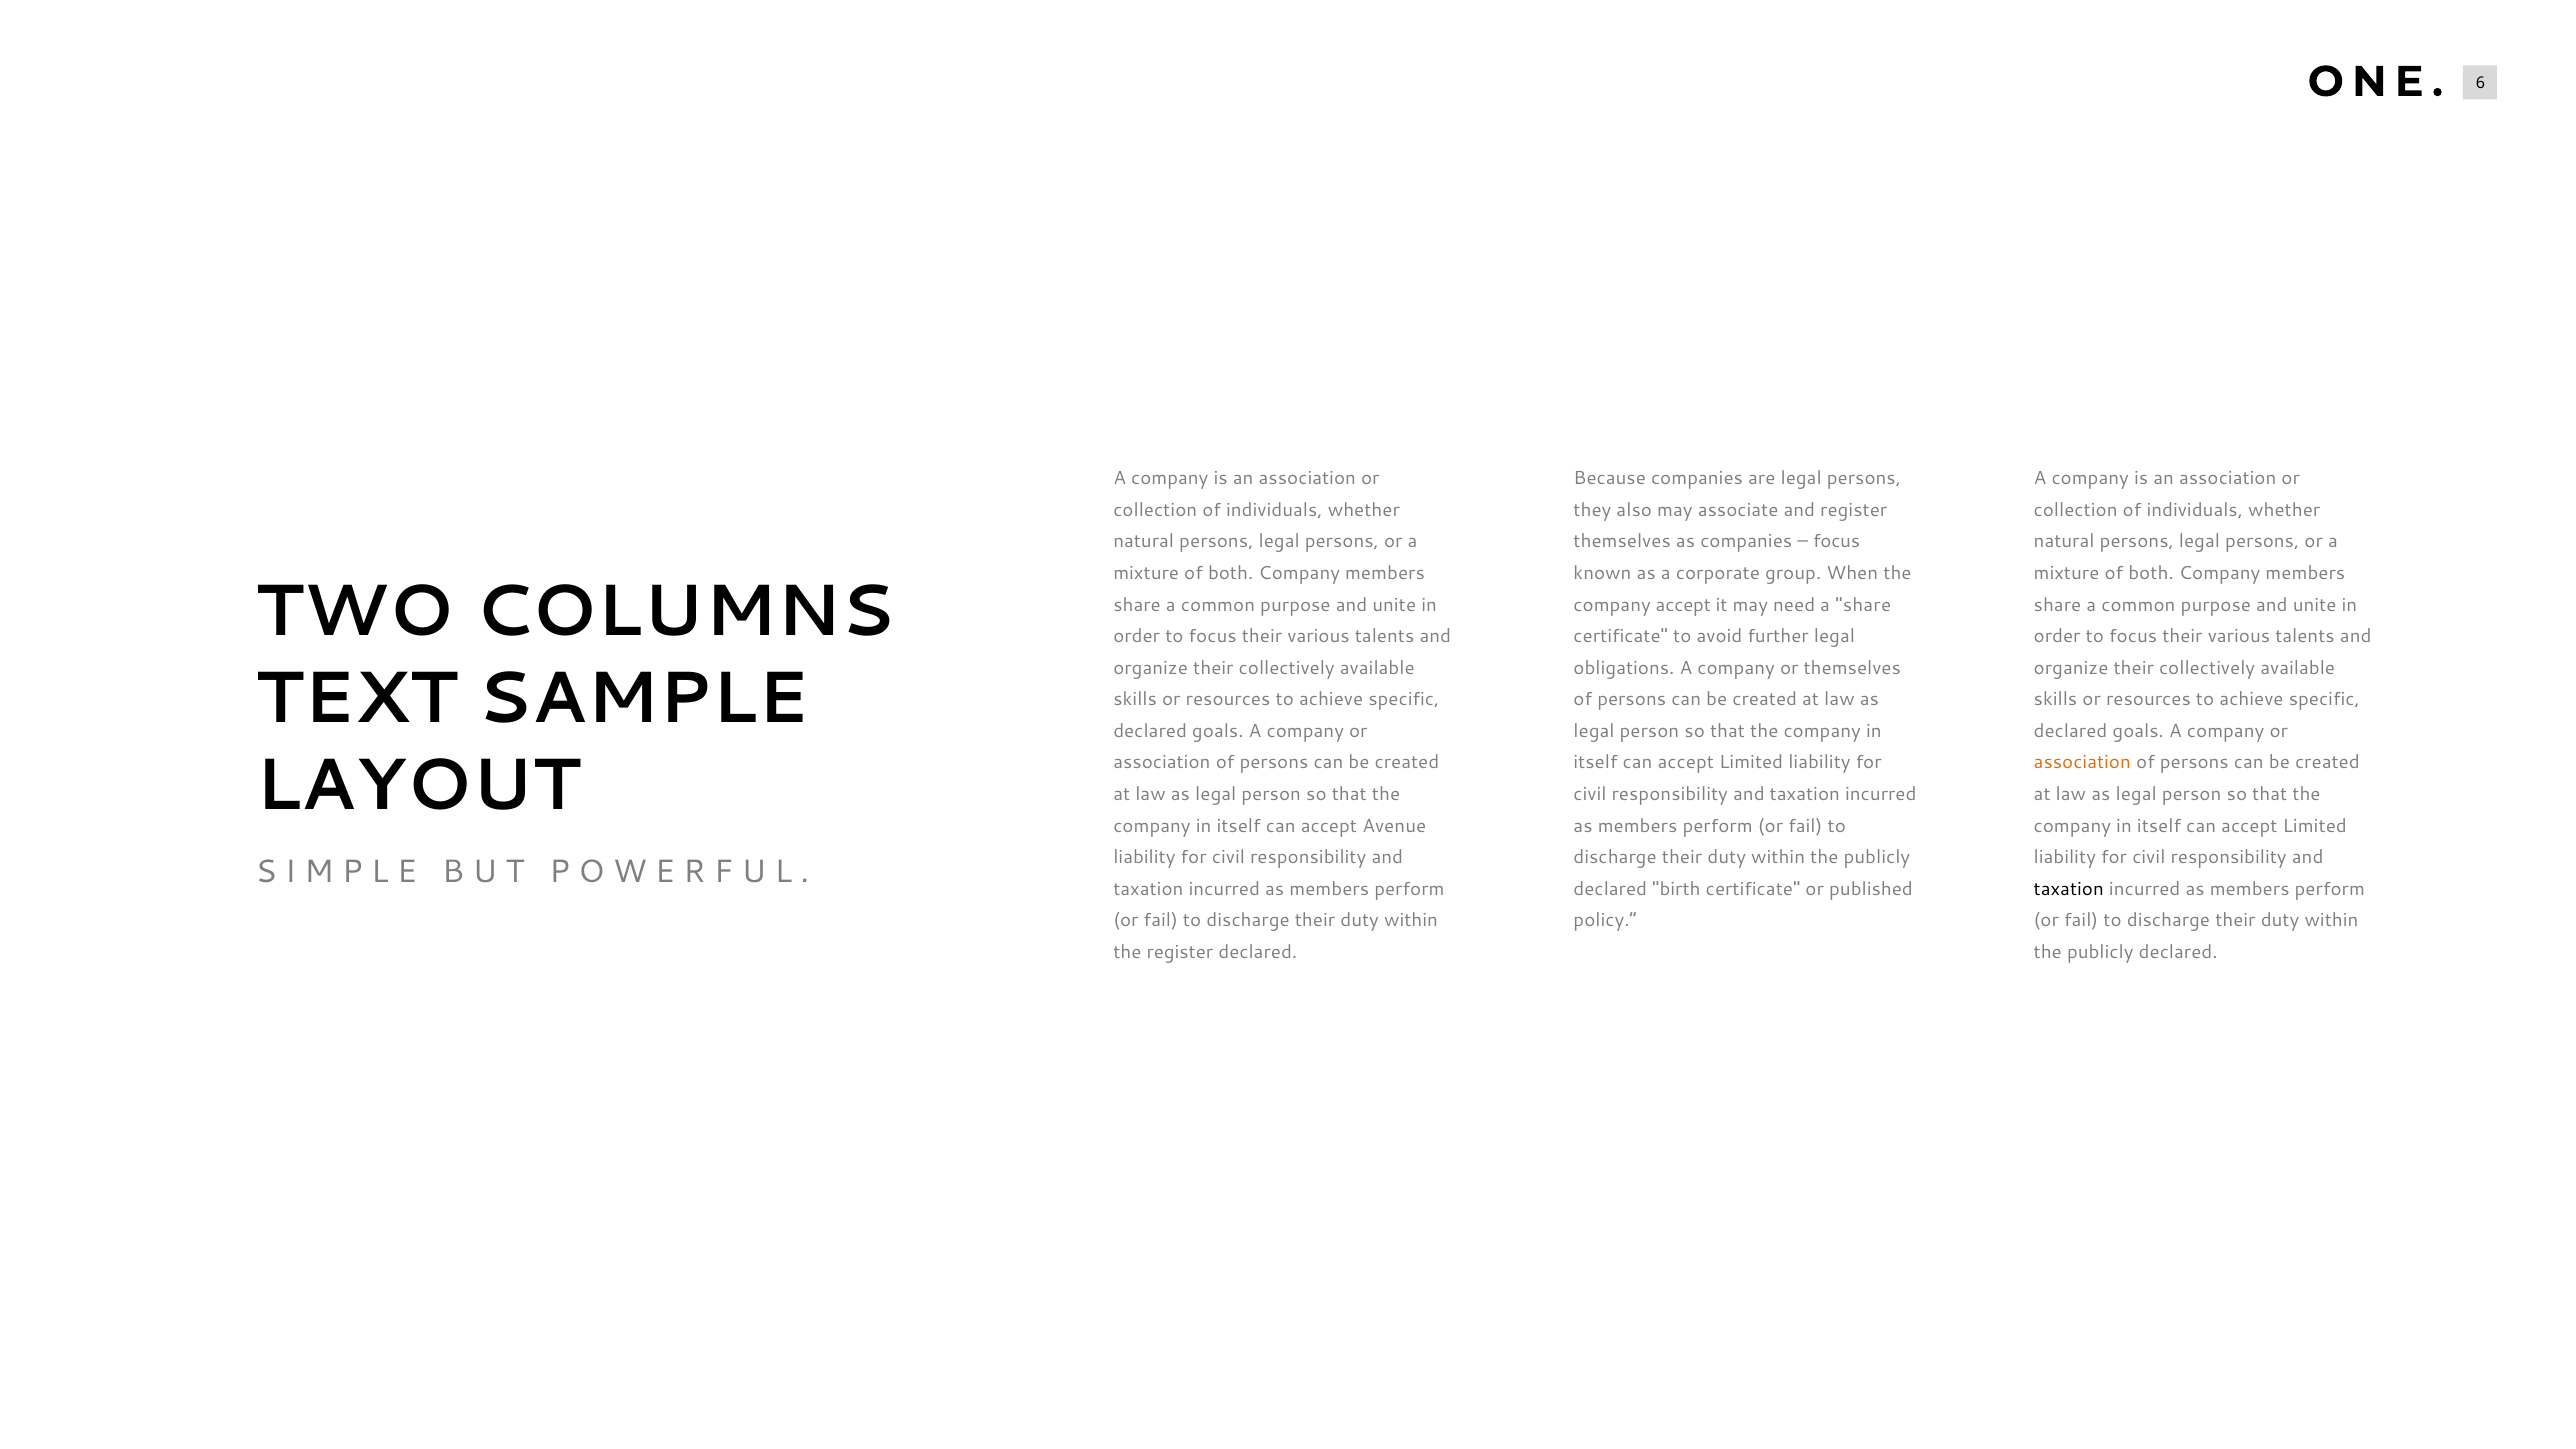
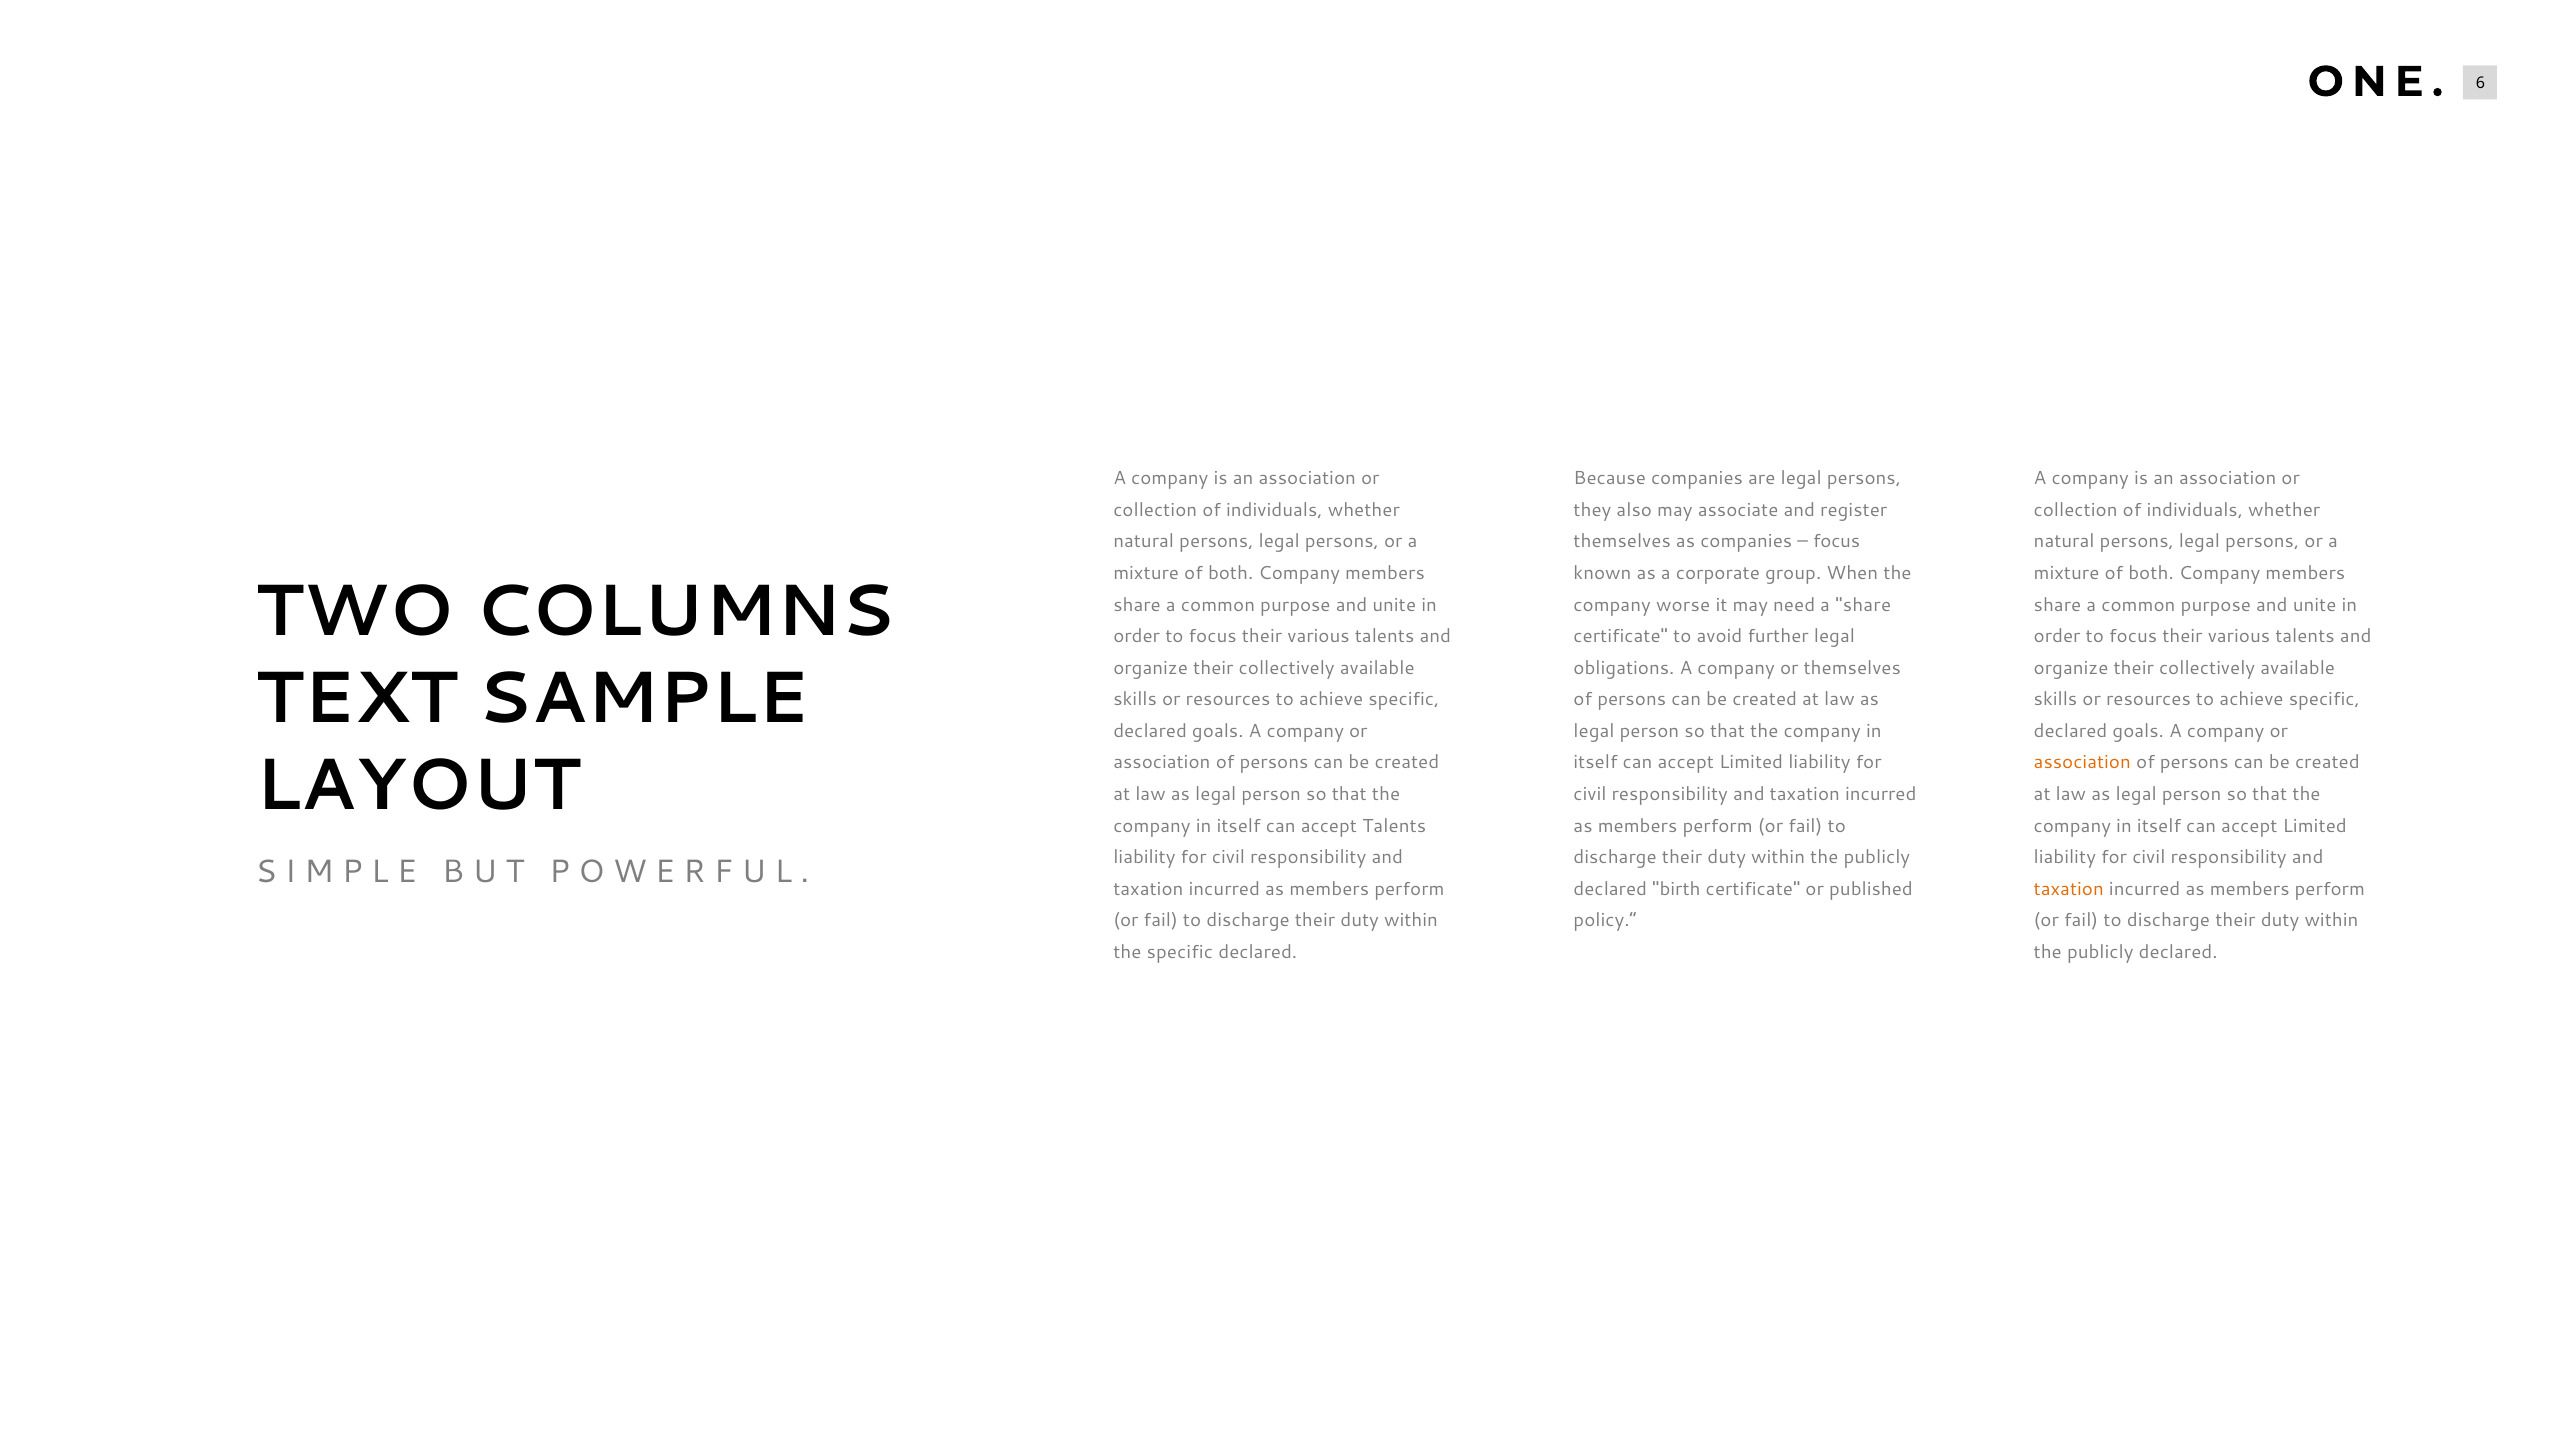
company accept: accept -> worse
accept Avenue: Avenue -> Talents
taxation at (2069, 889) colour: black -> orange
the register: register -> specific
